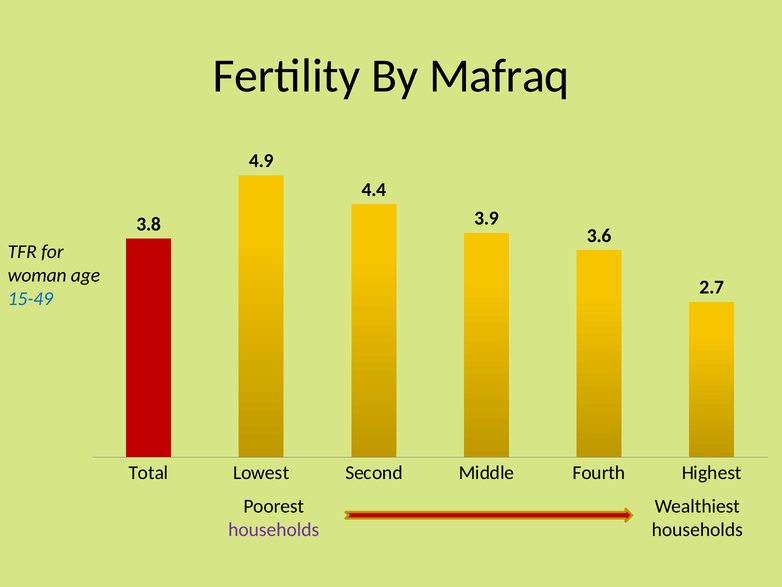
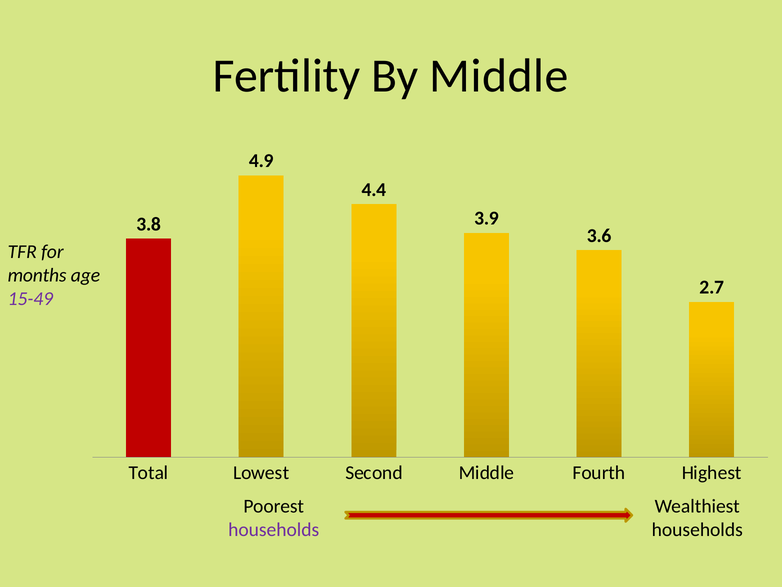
By Mafraq: Mafraq -> Middle
woman: woman -> months
15-49 colour: blue -> purple
